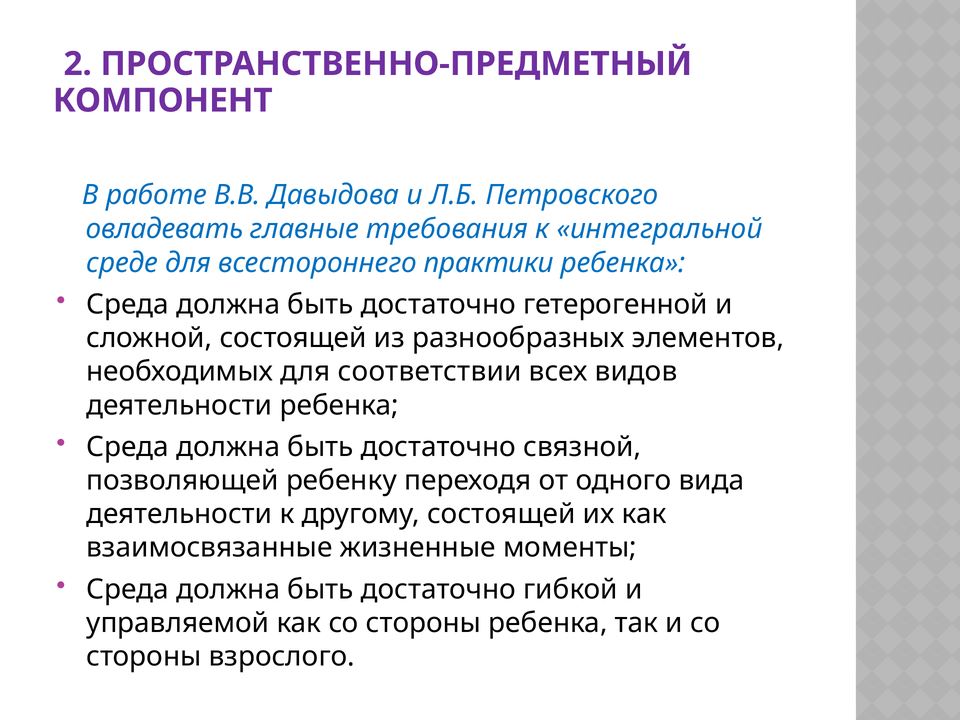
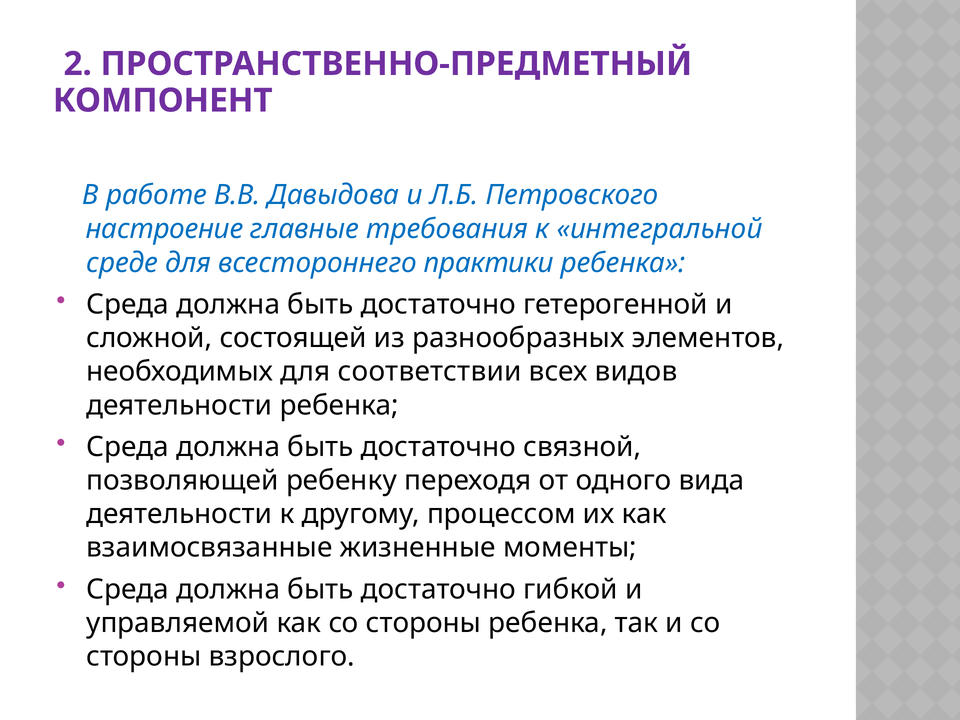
овладевать: овладевать -> настроение
другому состоящей: состоящей -> процессом
